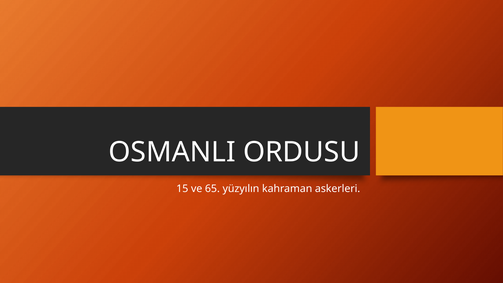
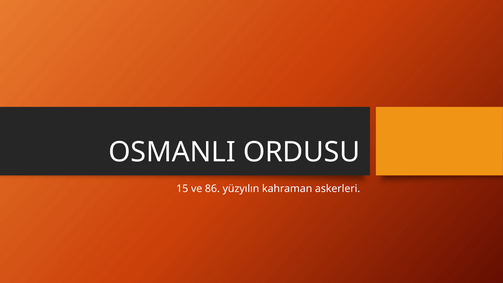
65: 65 -> 86
